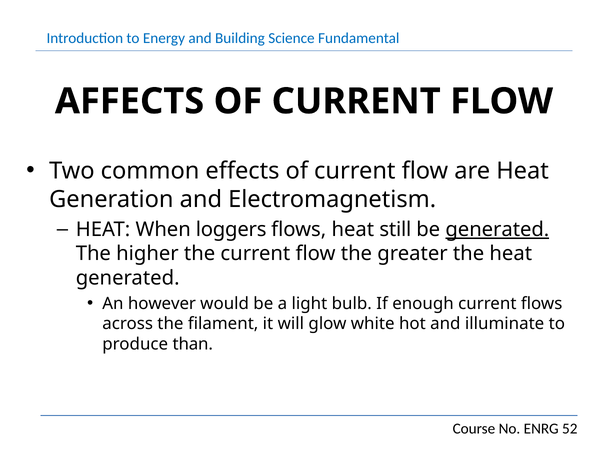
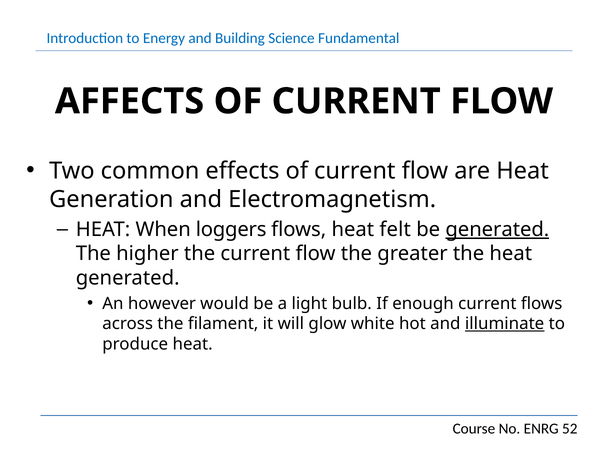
still: still -> felt
illuminate underline: none -> present
produce than: than -> heat
